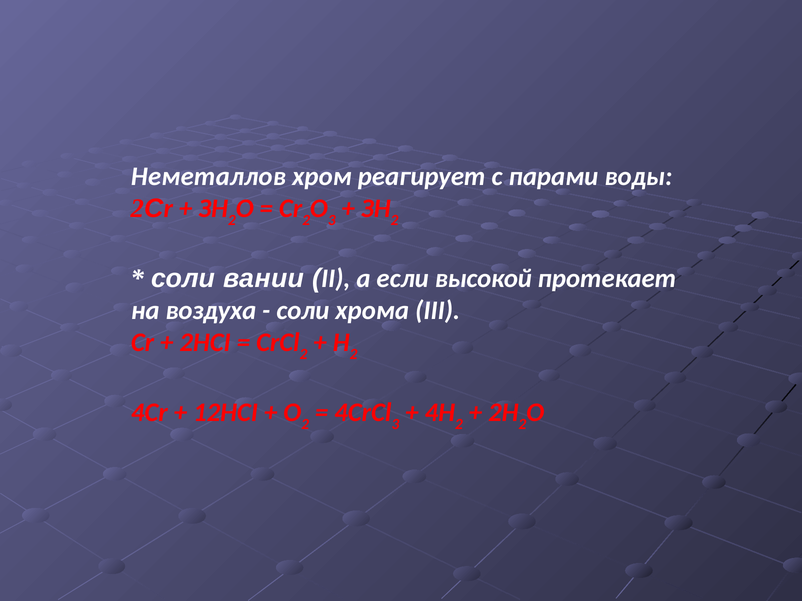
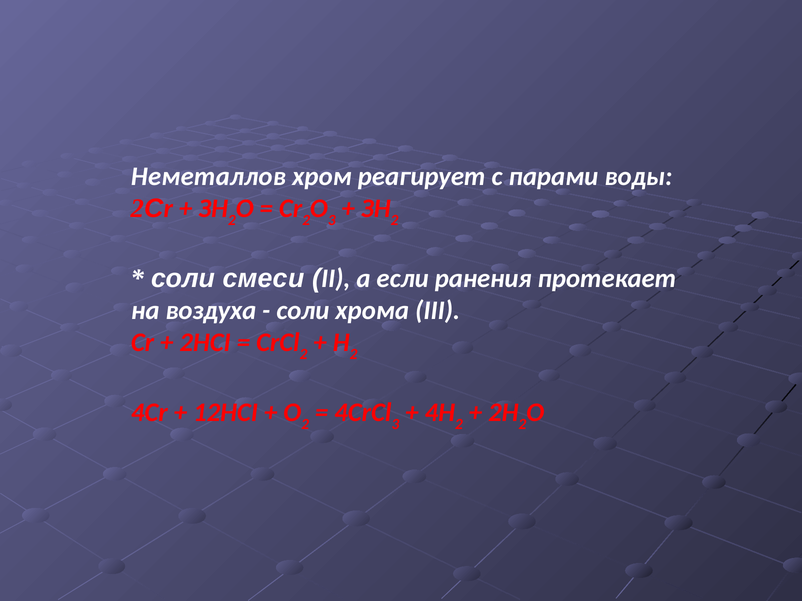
вании: вании -> смеси
высокой: высокой -> ранения
